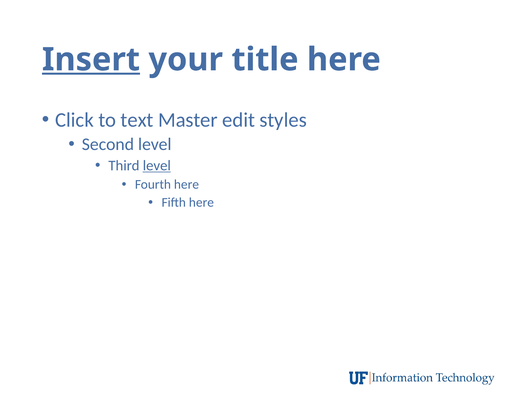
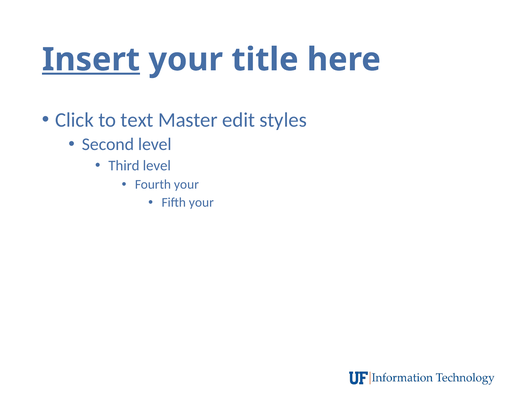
level at (157, 166) underline: present -> none
Fourth here: here -> your
Fifth here: here -> your
